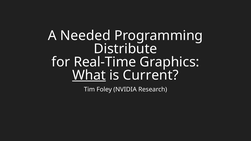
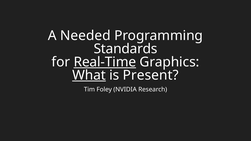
Distribute: Distribute -> Standards
Real-Time underline: none -> present
Current: Current -> Present
